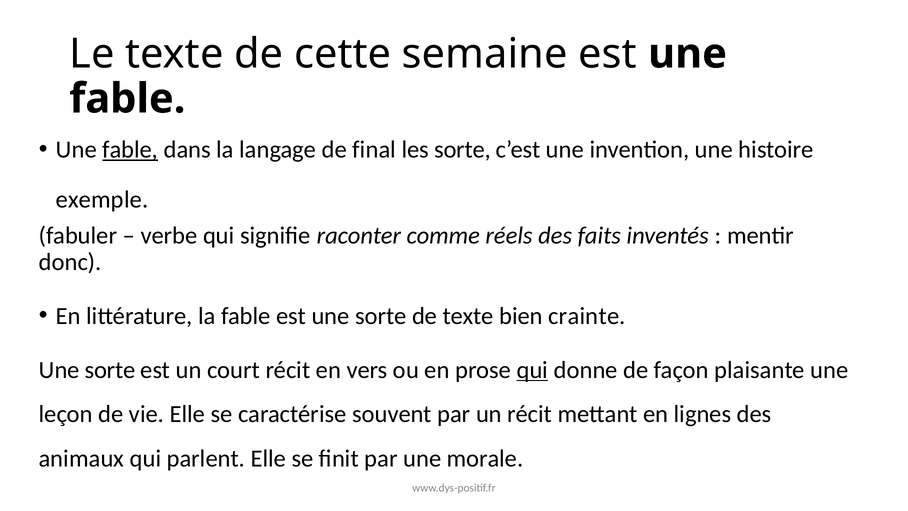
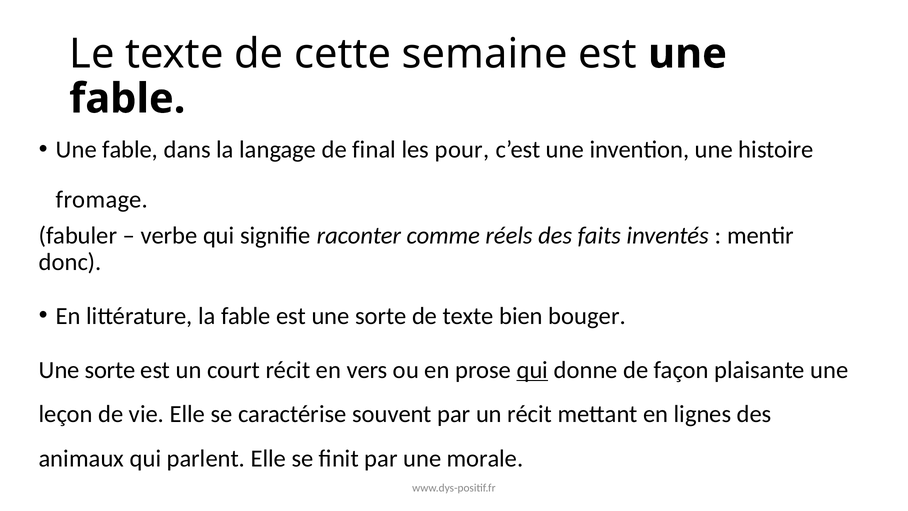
fable at (130, 150) underline: present -> none
les sorte: sorte -> pour
exemple: exemple -> fromage
crainte: crainte -> bouger
